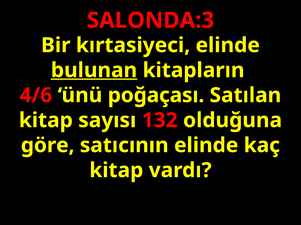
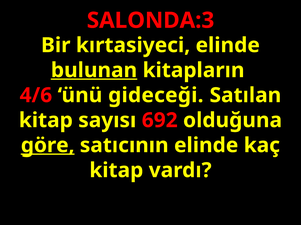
poğaçası: poğaçası -> gideceği
132: 132 -> 692
göre underline: none -> present
